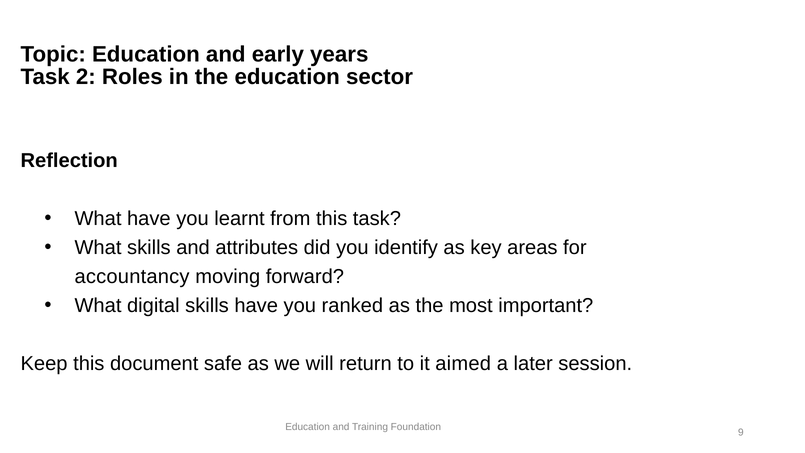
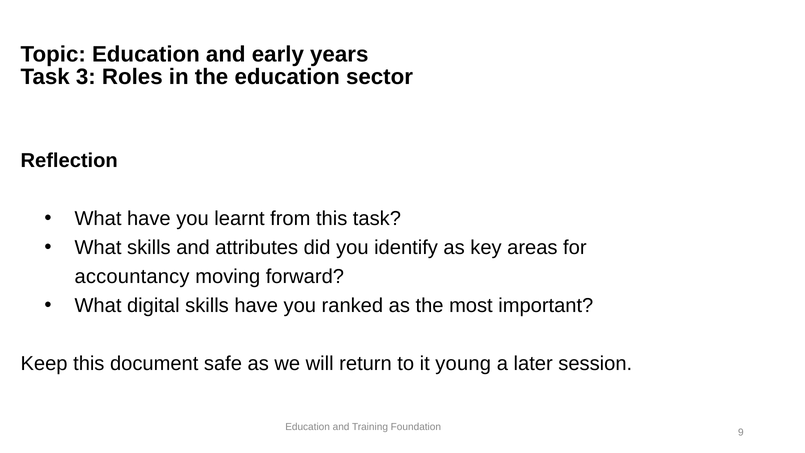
2: 2 -> 3
aimed: aimed -> young
